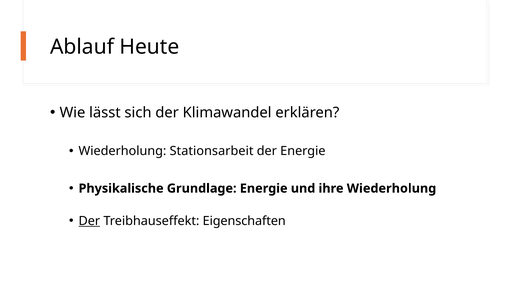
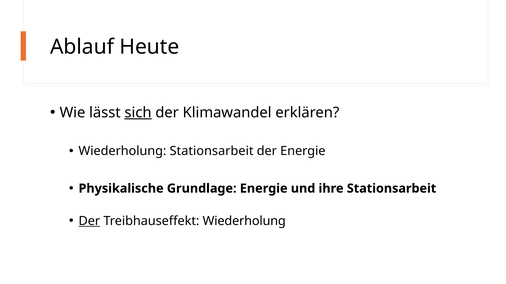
sich underline: none -> present
ihre Wiederholung: Wiederholung -> Stationsarbeit
Treibhauseffekt Eigenschaften: Eigenschaften -> Wiederholung
